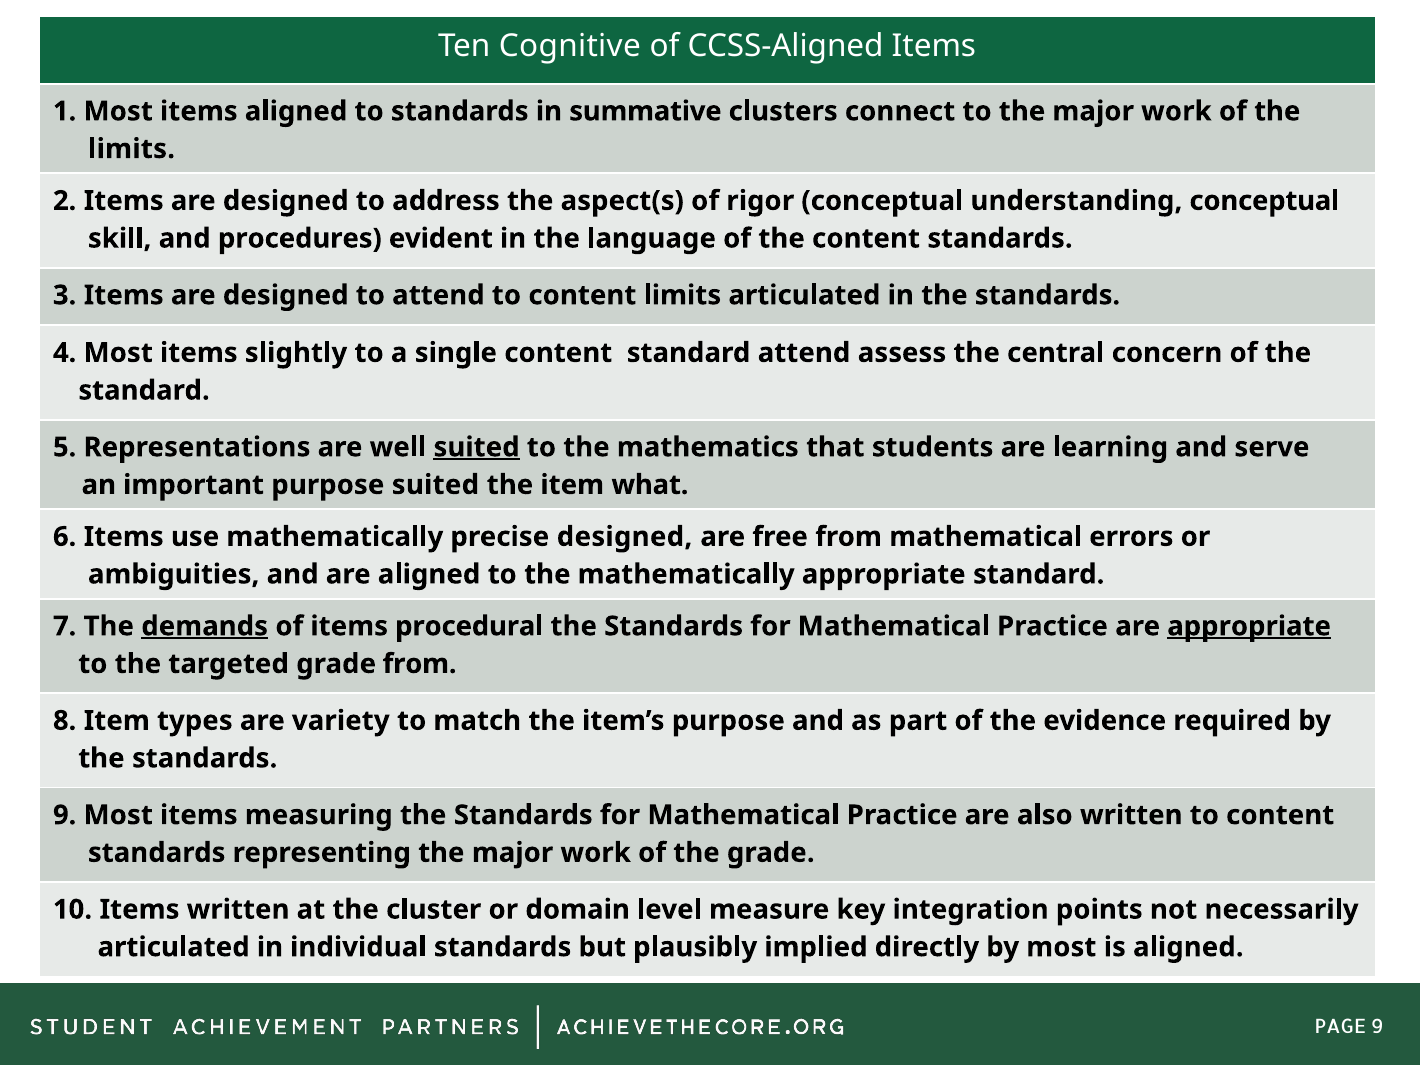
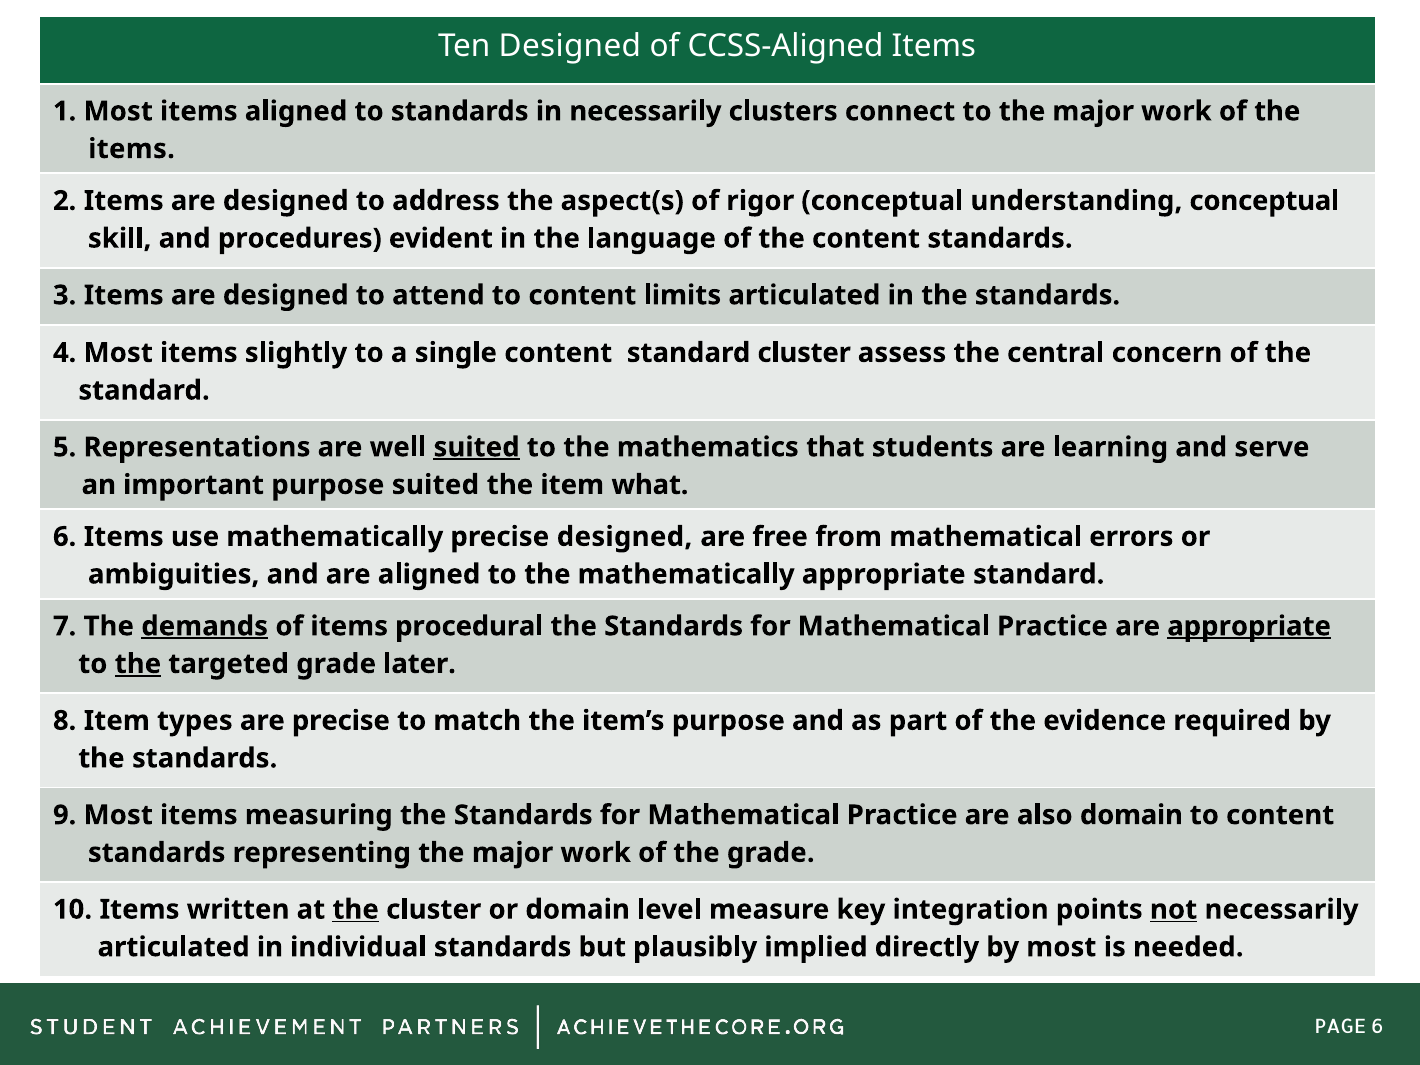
Ten Cognitive: Cognitive -> Designed
in summative: summative -> necessarily
limits at (132, 149): limits -> items
standard attend: attend -> cluster
the at (138, 664) underline: none -> present
grade from: from -> later
are variety: variety -> precise
also written: written -> domain
the at (356, 910) underline: none -> present
not underline: none -> present
is aligned: aligned -> needed
9 at (1377, 1027): 9 -> 6
